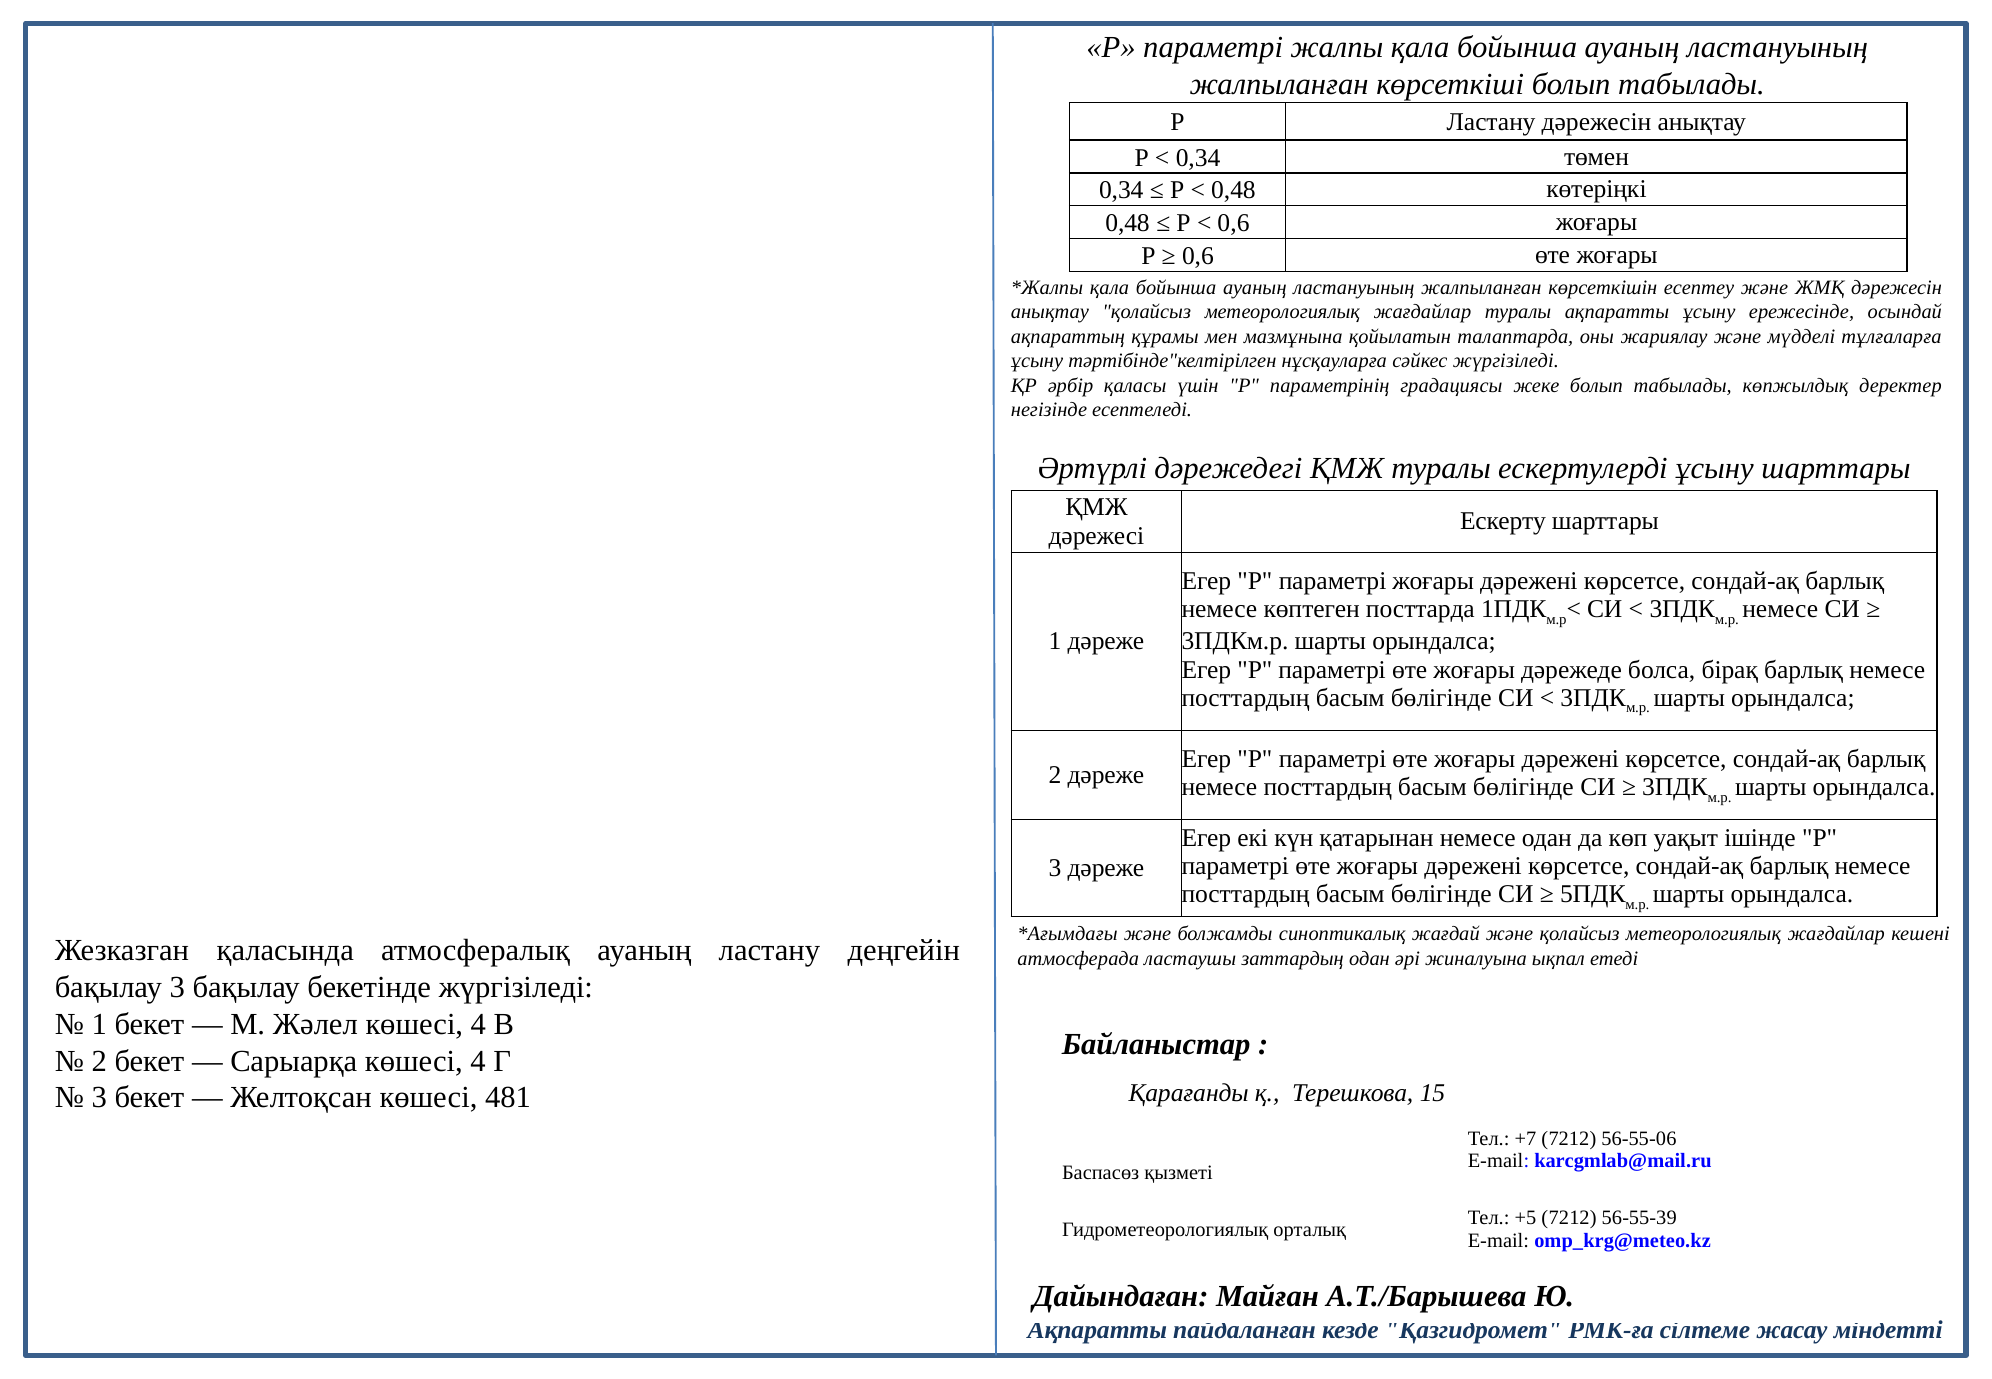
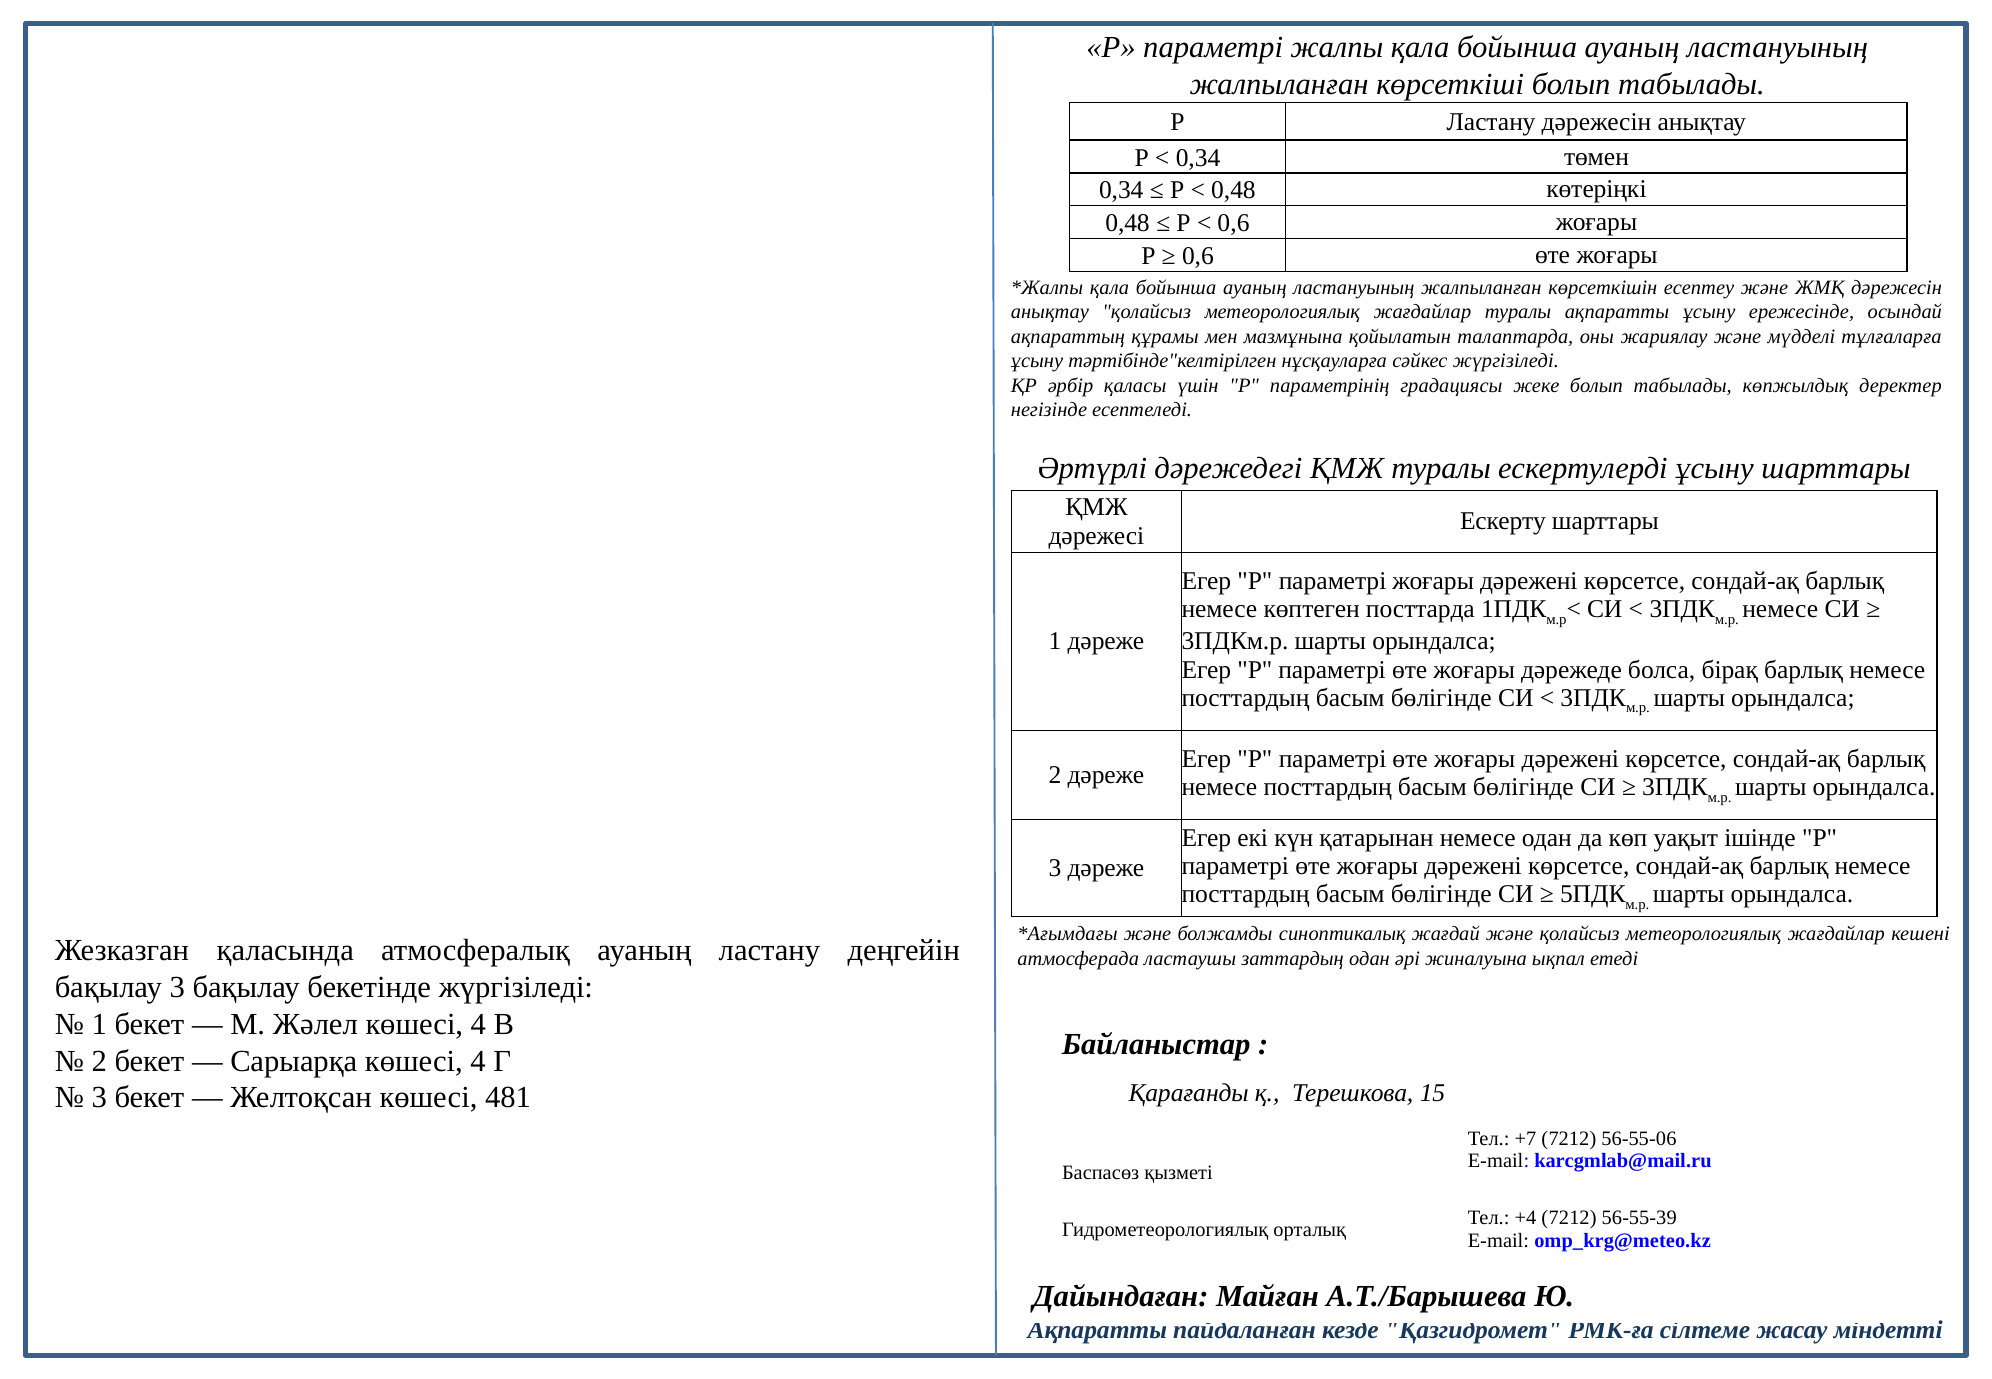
+5: +5 -> +4
